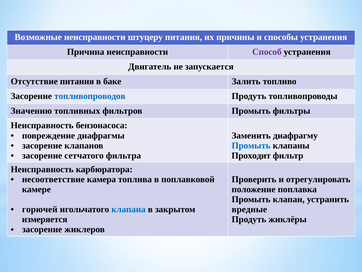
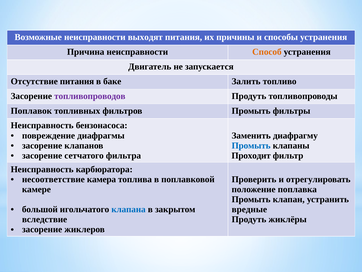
штуцеру: штуцеру -> выходят
Способ colour: purple -> orange
топливопроводов colour: blue -> purple
Значению: Значению -> Поплавок
горючей: горючей -> большой
измеряется: измеряется -> вследствие
